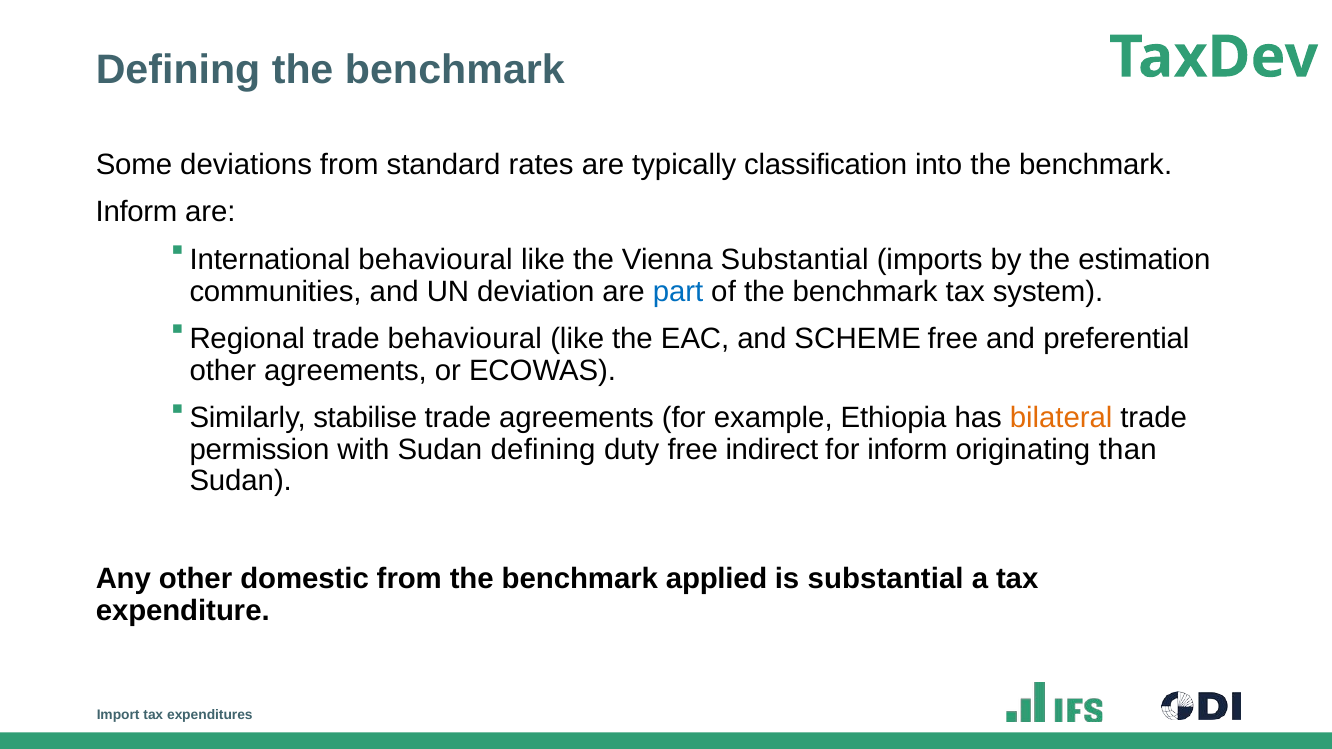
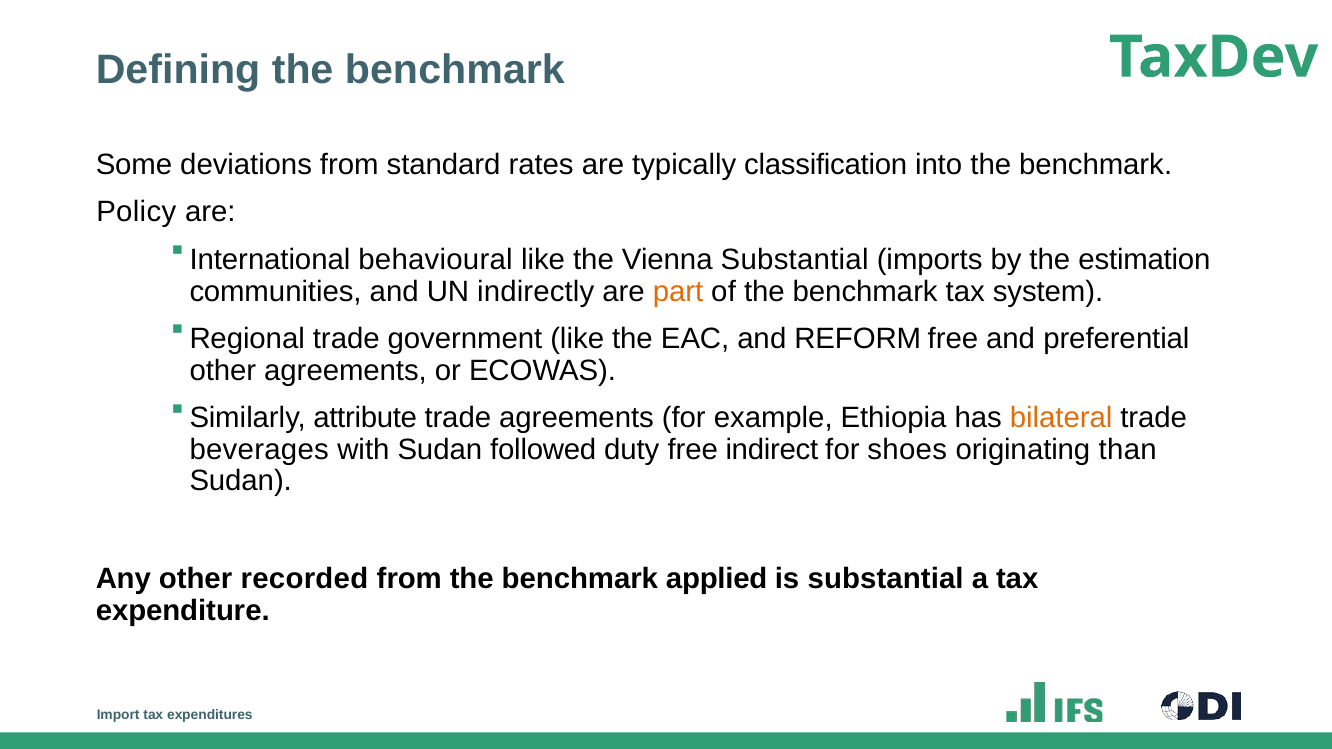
Inform at (137, 212): Inform -> Policy
deviation: deviation -> indirectly
part colour: blue -> orange
trade behavioural: behavioural -> government
SCHEME: SCHEME -> REFORM
stabilise: stabilise -> attribute
permission: permission -> beverages
Sudan defining: defining -> followed
for inform: inform -> shoes
domestic: domestic -> recorded
